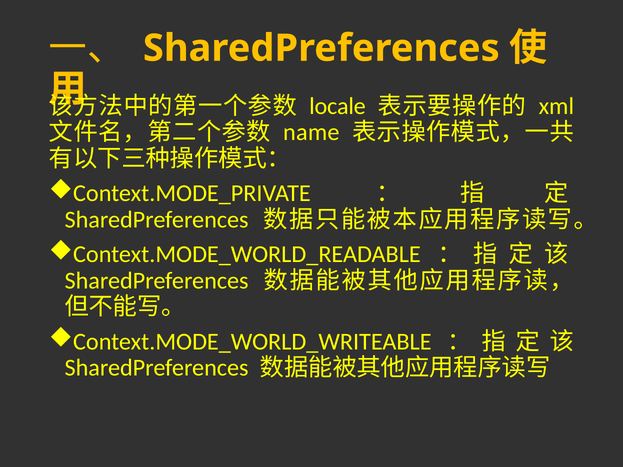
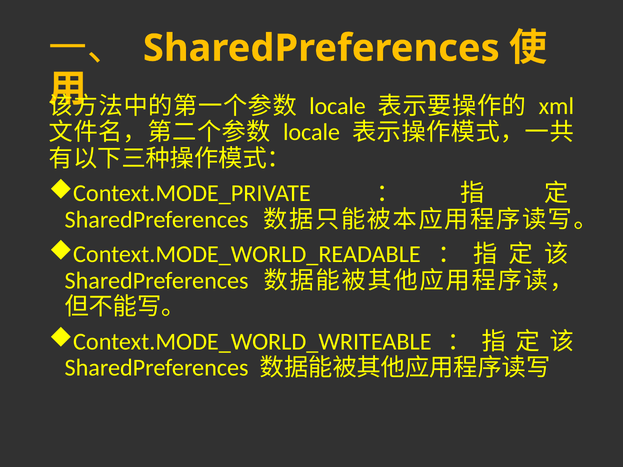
name at (311, 133): name -> locale
